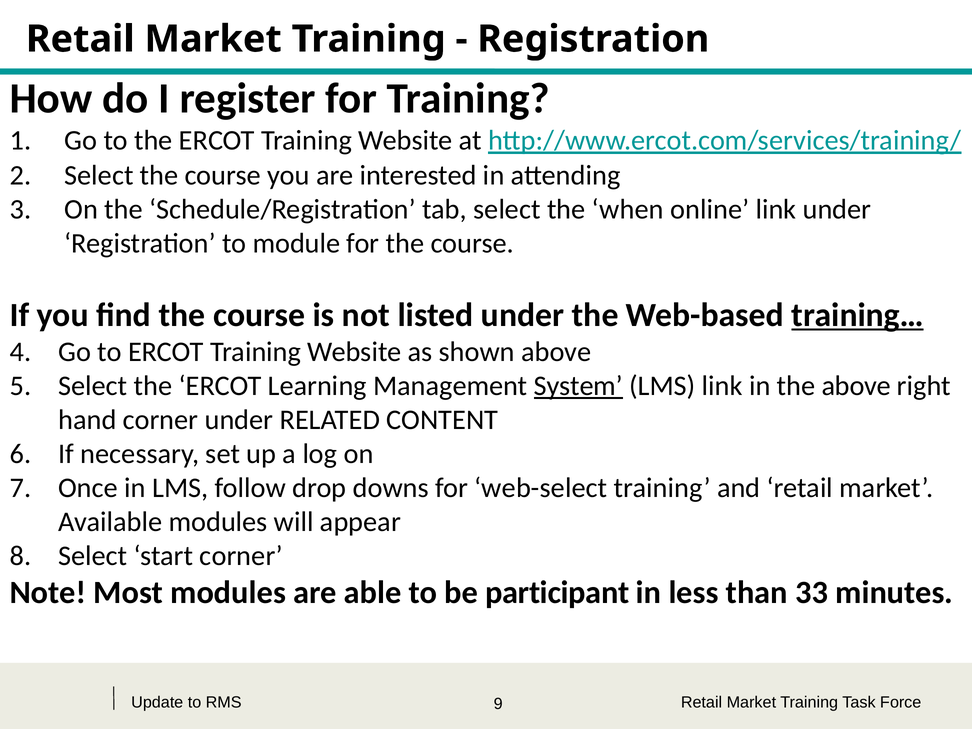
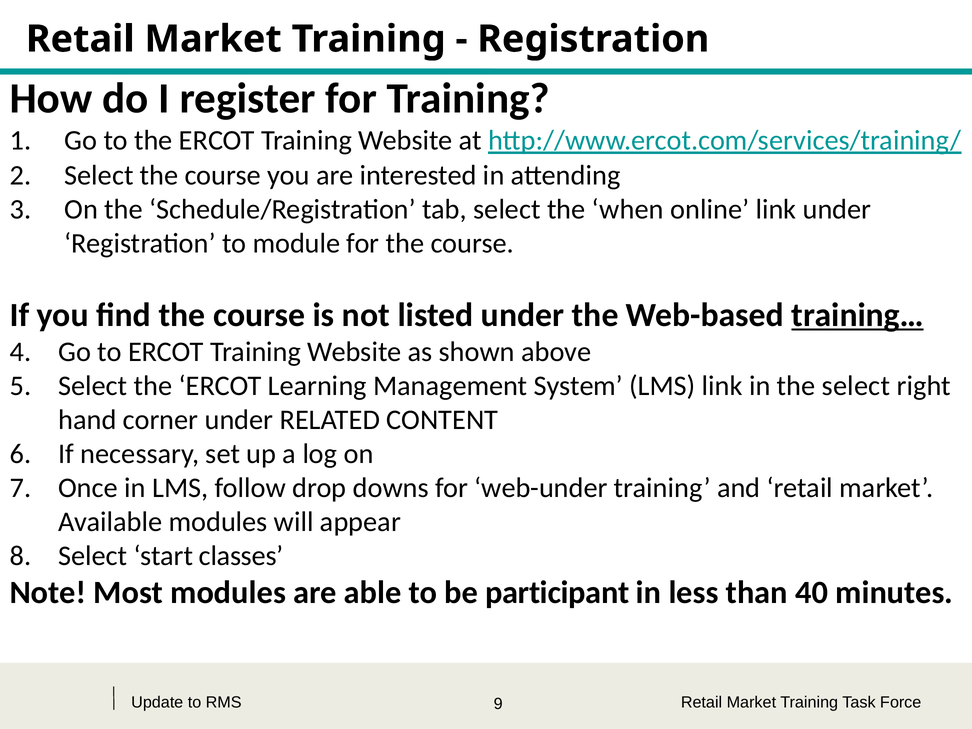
System underline: present -> none
the above: above -> select
web-select: web-select -> web-under
start corner: corner -> classes
33: 33 -> 40
